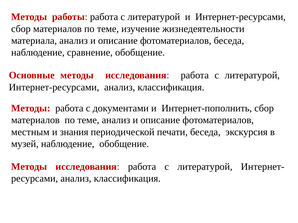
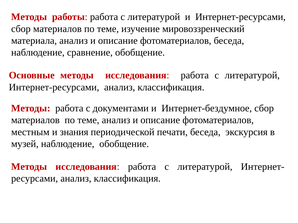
жизнедеятельности: жизнедеятельности -> мировоззренческий
Интернет-пополнить: Интернет-пополнить -> Интернет-бездумное
